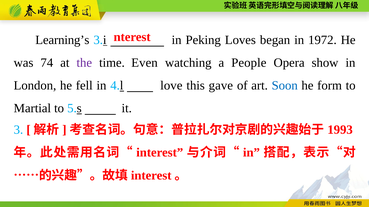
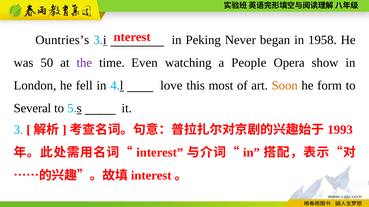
Learning’s: Learning’s -> Ountries’s
Loves: Loves -> Never
1972: 1972 -> 1958
74: 74 -> 50
gave: gave -> most
Soon colour: blue -> orange
Martial: Martial -> Several
